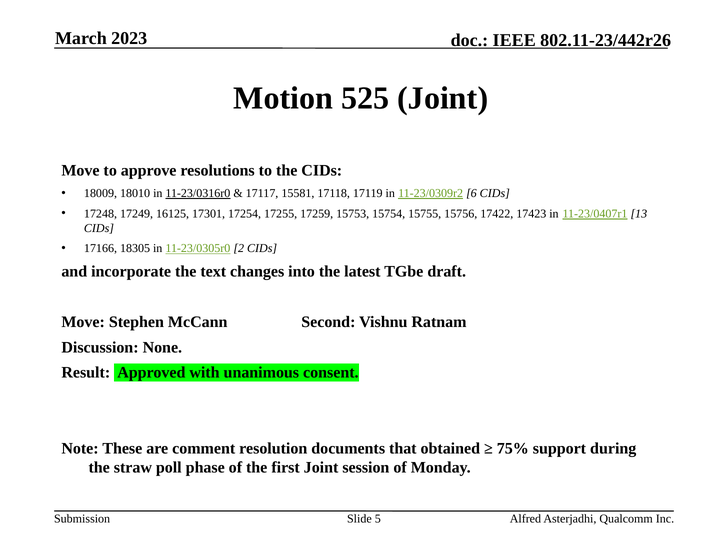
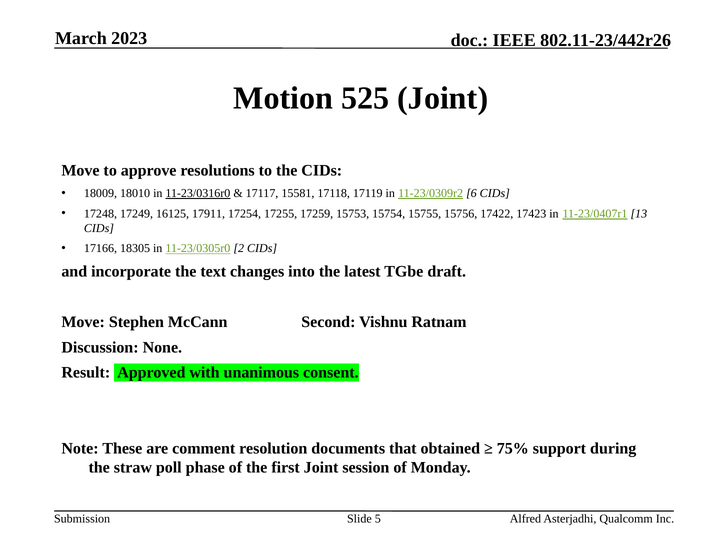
17301: 17301 -> 17911
